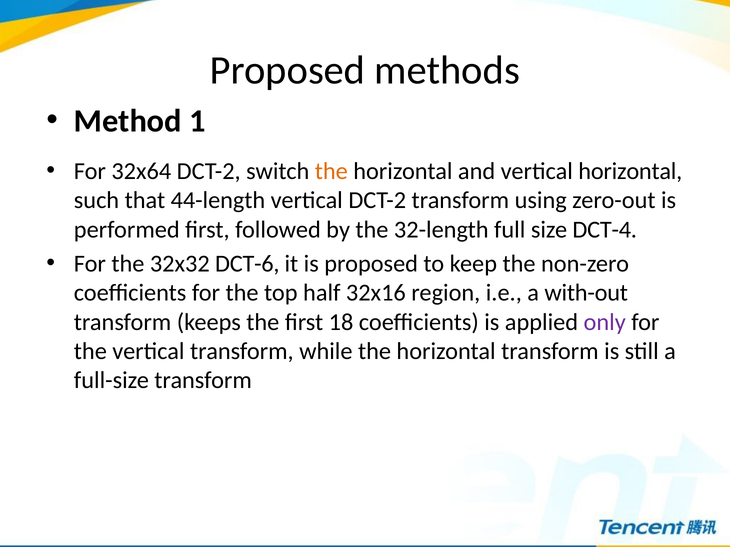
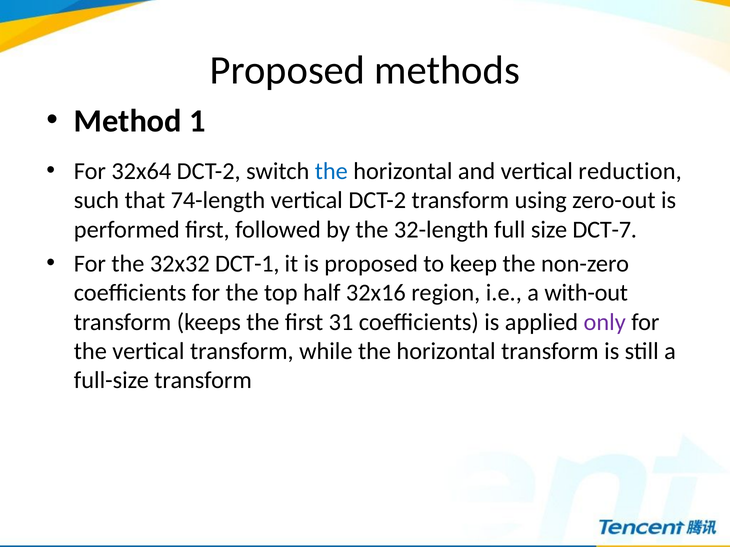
the at (331, 171) colour: orange -> blue
vertical horizontal: horizontal -> reduction
44-length: 44-length -> 74-length
DCT-4: DCT-4 -> DCT-7
DCT-6: DCT-6 -> DCT-1
18: 18 -> 31
